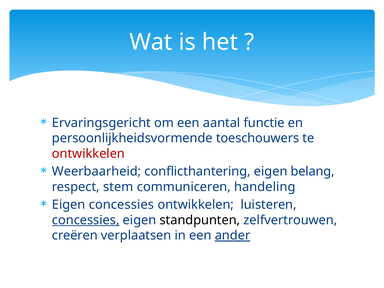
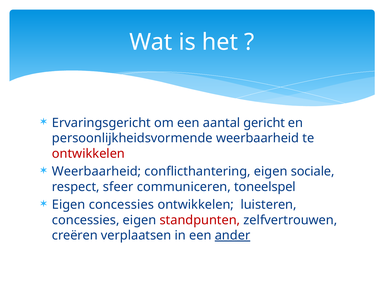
functie: functie -> gericht
persoonlijkheidsvormende toeschouwers: toeschouwers -> weerbaarheid
belang: belang -> sociale
stem: stem -> sfeer
handeling: handeling -> toneelspel
concessies at (86, 220) underline: present -> none
standpunten colour: black -> red
